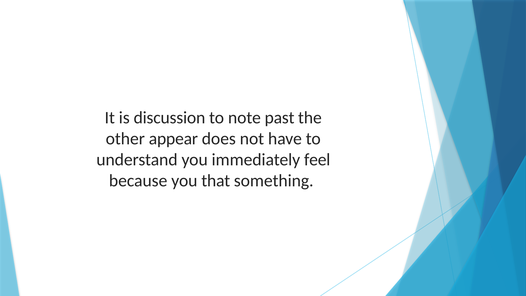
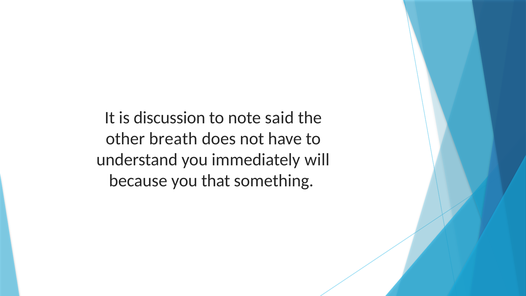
past: past -> said
appear: appear -> breath
feel: feel -> will
